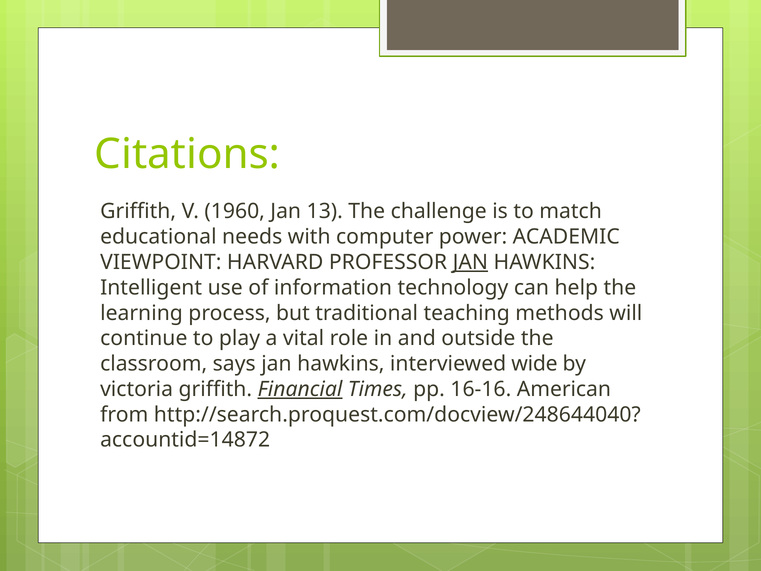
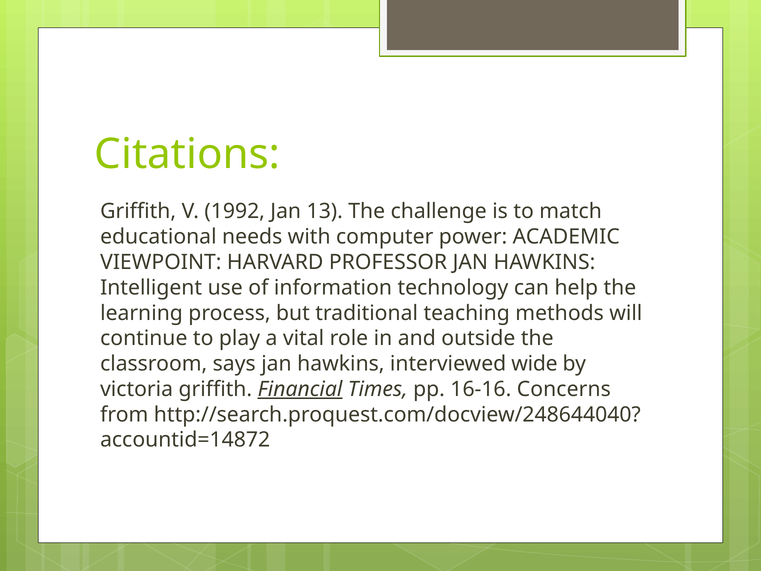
1960: 1960 -> 1992
JAN at (470, 262) underline: present -> none
American: American -> Concerns
